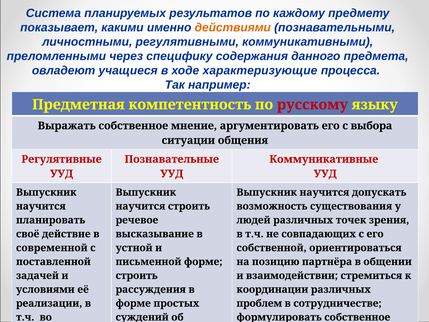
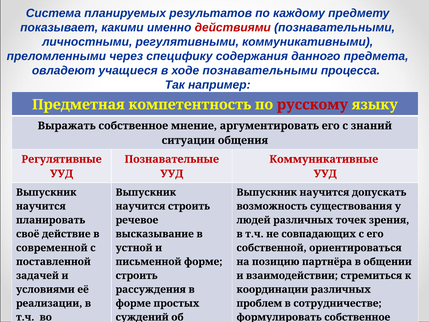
действиями colour: orange -> red
ходе характеризующие: характеризующие -> познавательными
выбора: выбора -> знаний
